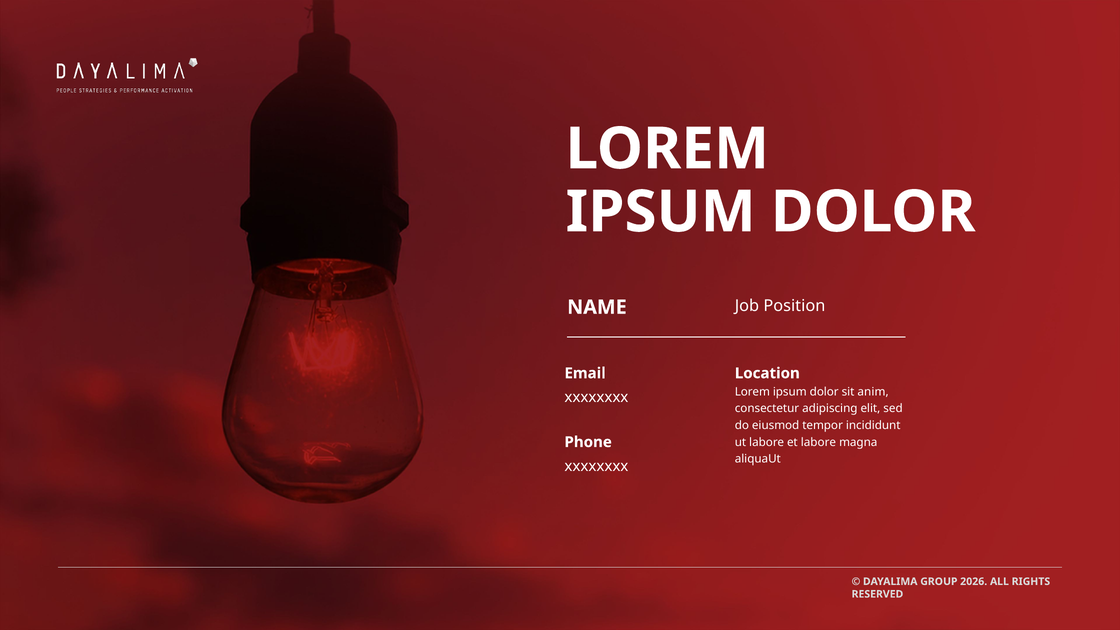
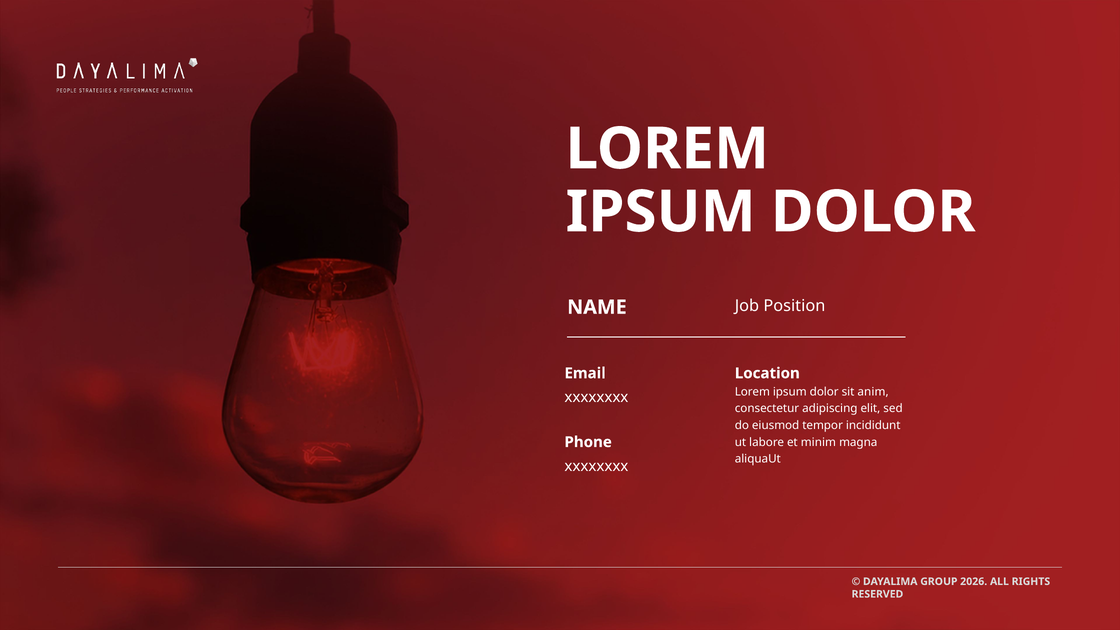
et labore: labore -> minim
